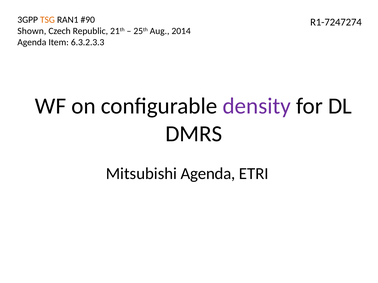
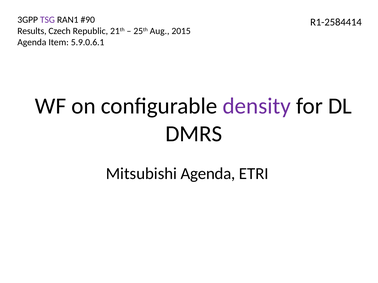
TSG colour: orange -> purple
R1-7247274: R1-7247274 -> R1-2584414
Shown: Shown -> Results
2014: 2014 -> 2015
6.3.2.3.3: 6.3.2.3.3 -> 5.9.0.6.1
